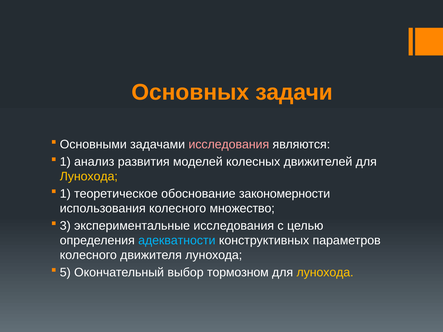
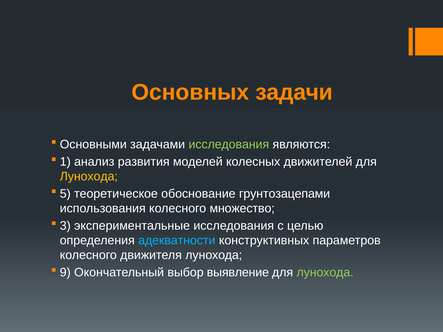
исследования at (229, 145) colour: pink -> light green
1 at (65, 194): 1 -> 5
закономерности: закономерности -> грунтозацепами
5: 5 -> 9
тормозном: тормозном -> выявление
лунохода at (325, 273) colour: yellow -> light green
